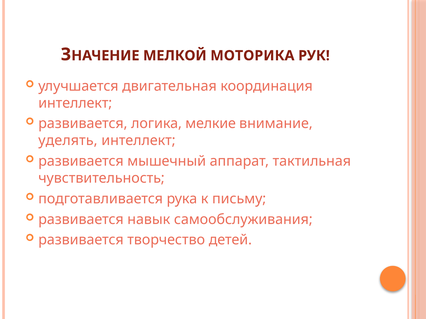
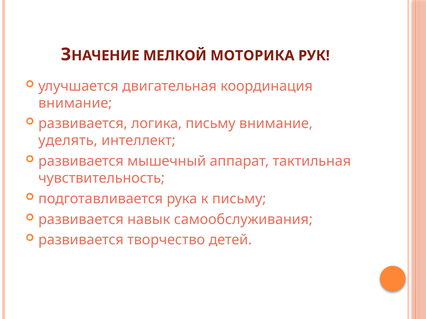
интеллект at (75, 103): интеллект -> внимание
логика мелкие: мелкие -> письму
